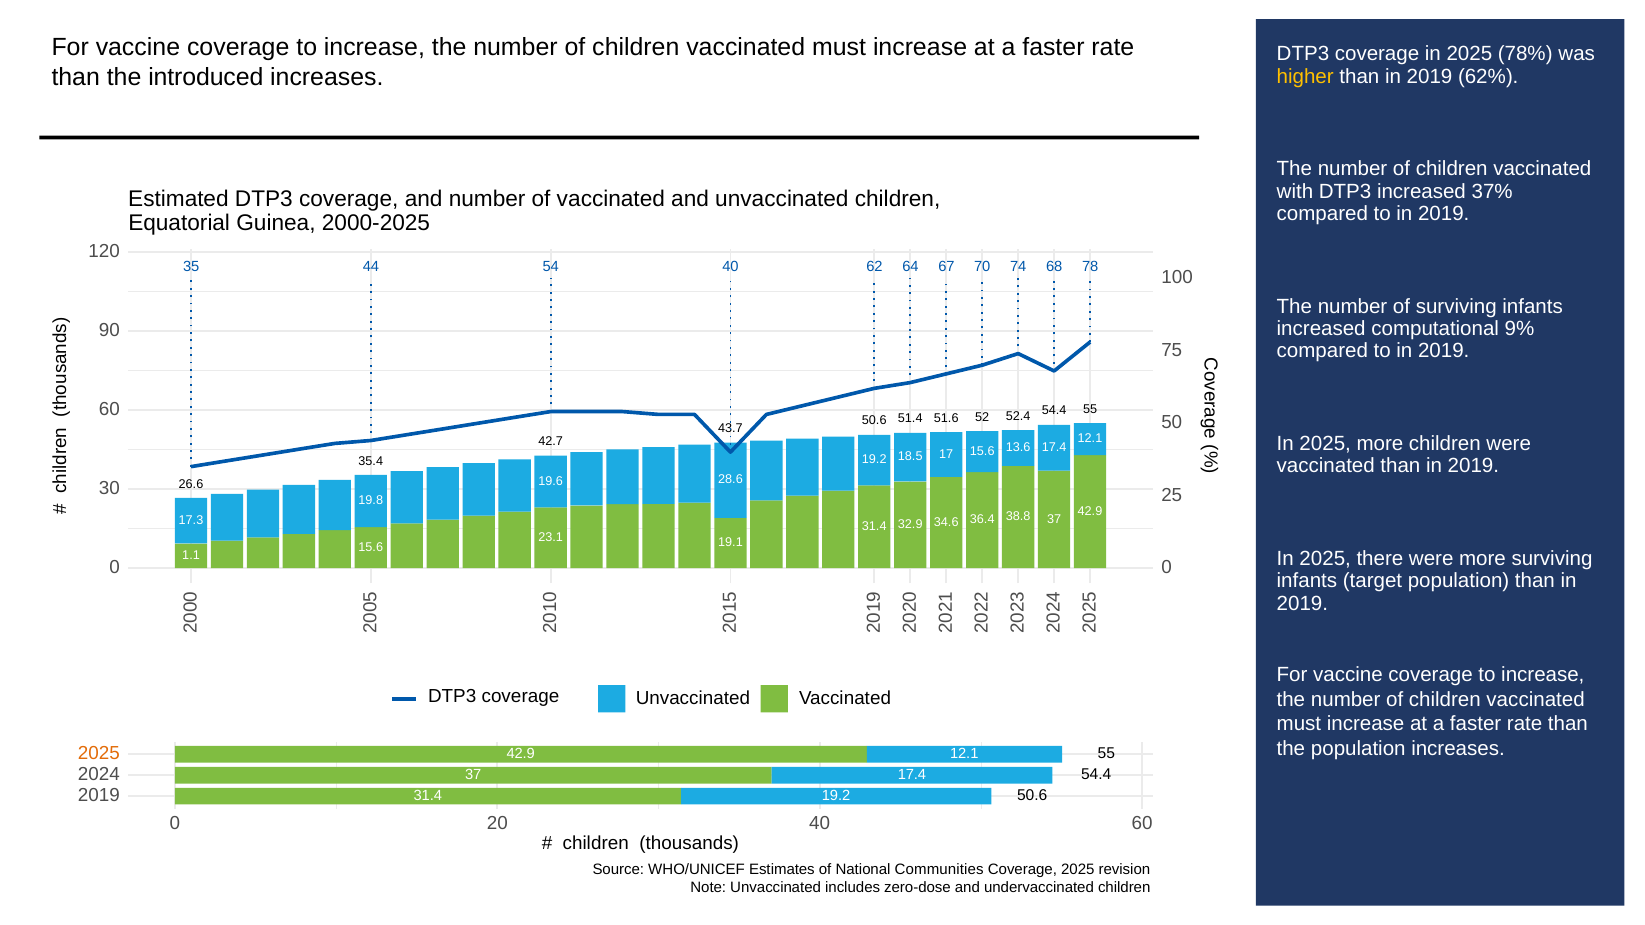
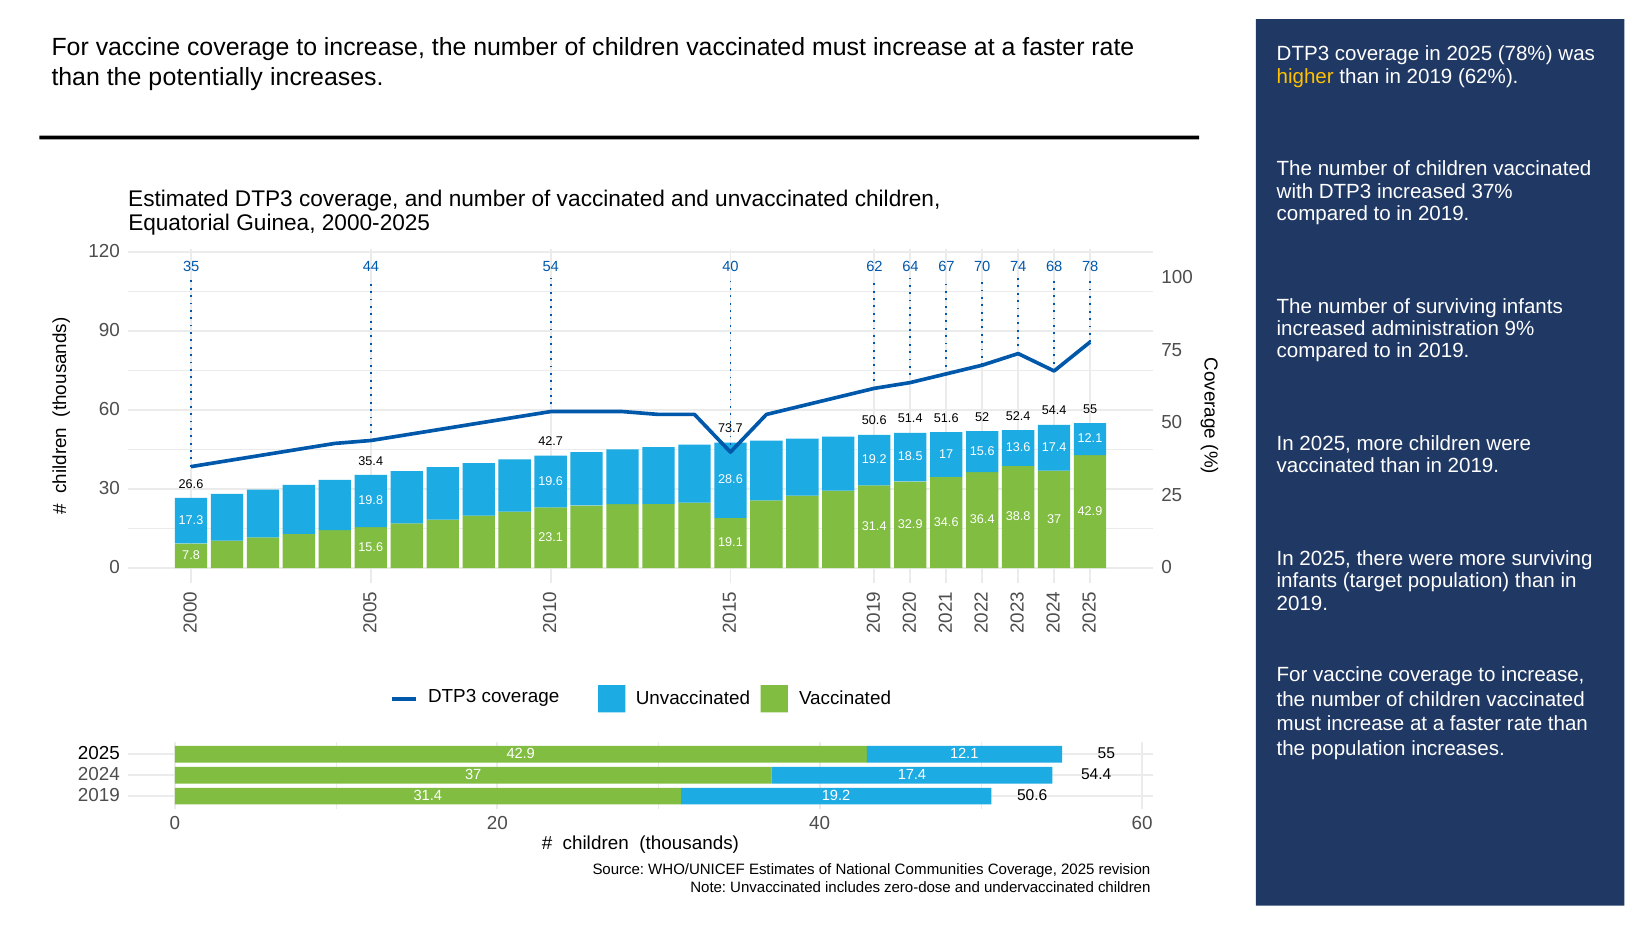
introduced: introduced -> potentially
computational: computational -> administration
43.7: 43.7 -> 73.7
1.1: 1.1 -> 7.8
2025 at (99, 754) colour: orange -> black
